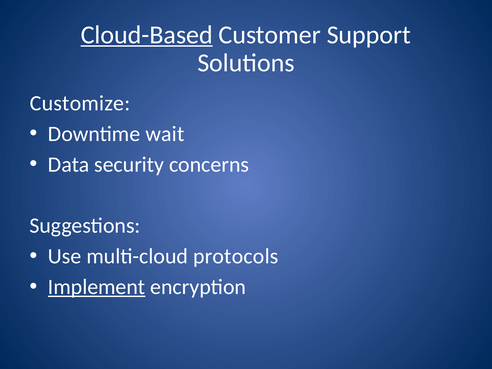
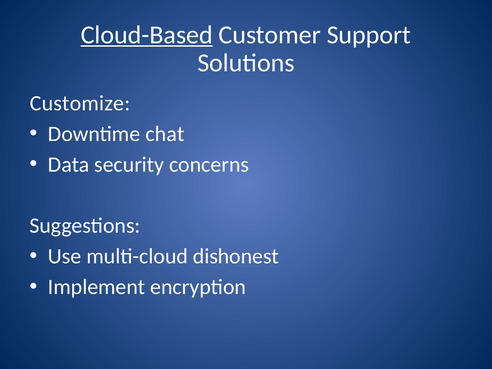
wait: wait -> chat
protocols: protocols -> dishonest
Implement underline: present -> none
